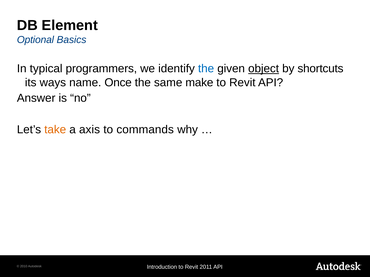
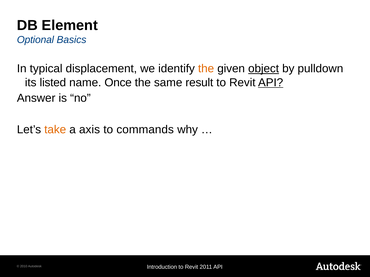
programmers: programmers -> displacement
the at (206, 69) colour: blue -> orange
shortcuts: shortcuts -> pulldown
ways: ways -> listed
make: make -> result
API at (271, 83) underline: none -> present
